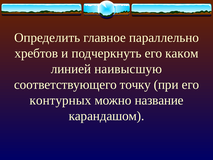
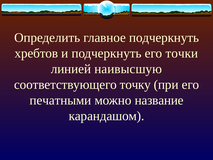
главное параллельно: параллельно -> подчеркнуть
каком: каком -> точки
контурных: контурных -> печатными
